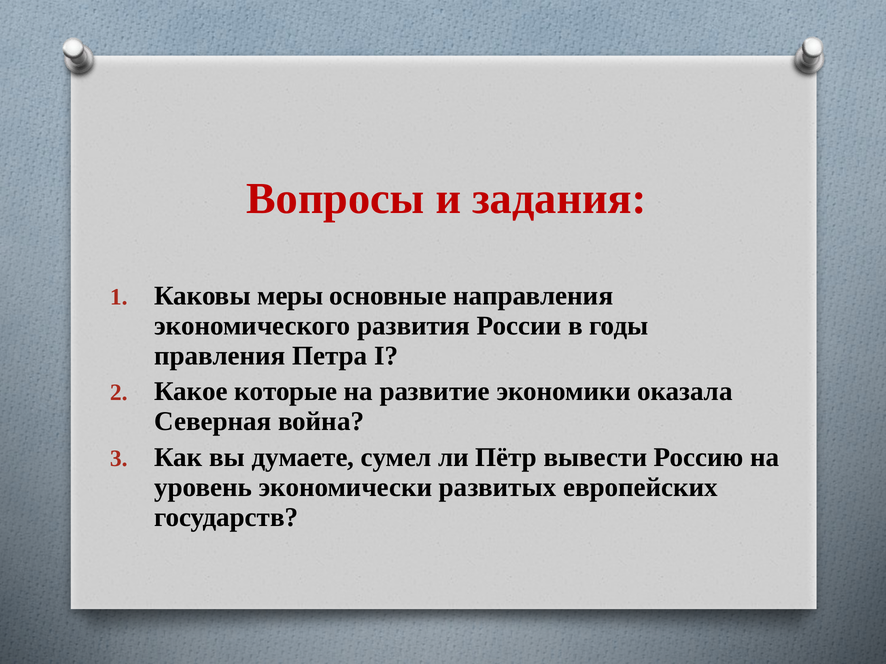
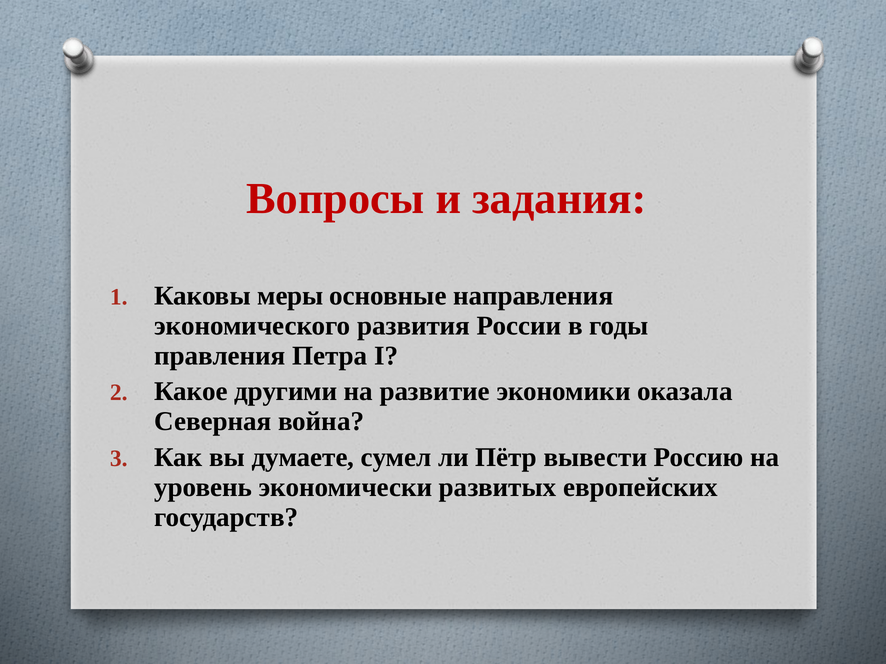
которые: которые -> другими
